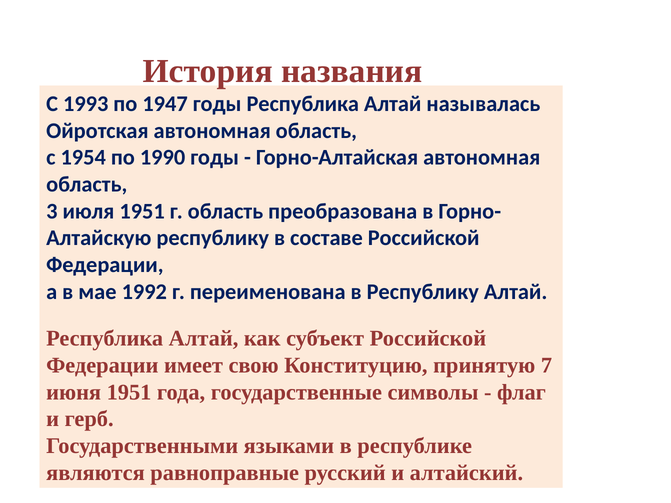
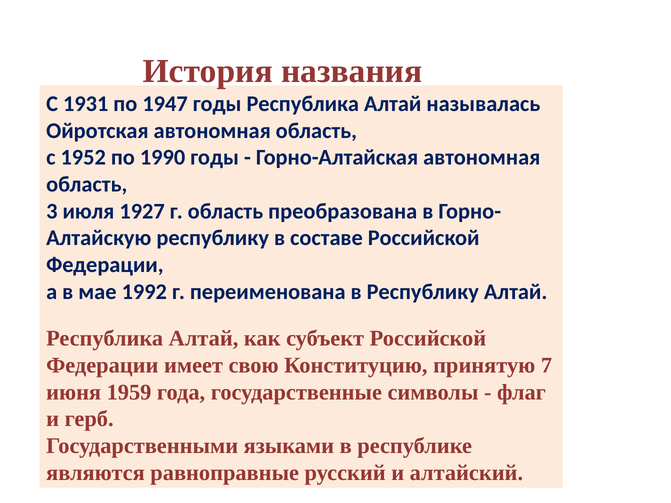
1993: 1993 -> 1931
1954: 1954 -> 1952
июля 1951: 1951 -> 1927
июня 1951: 1951 -> 1959
